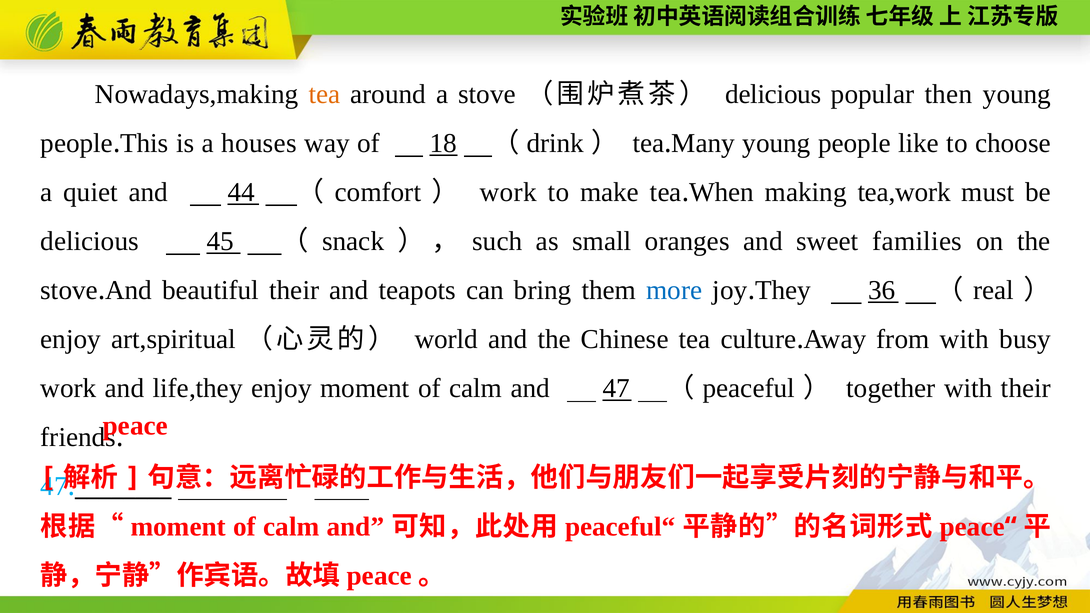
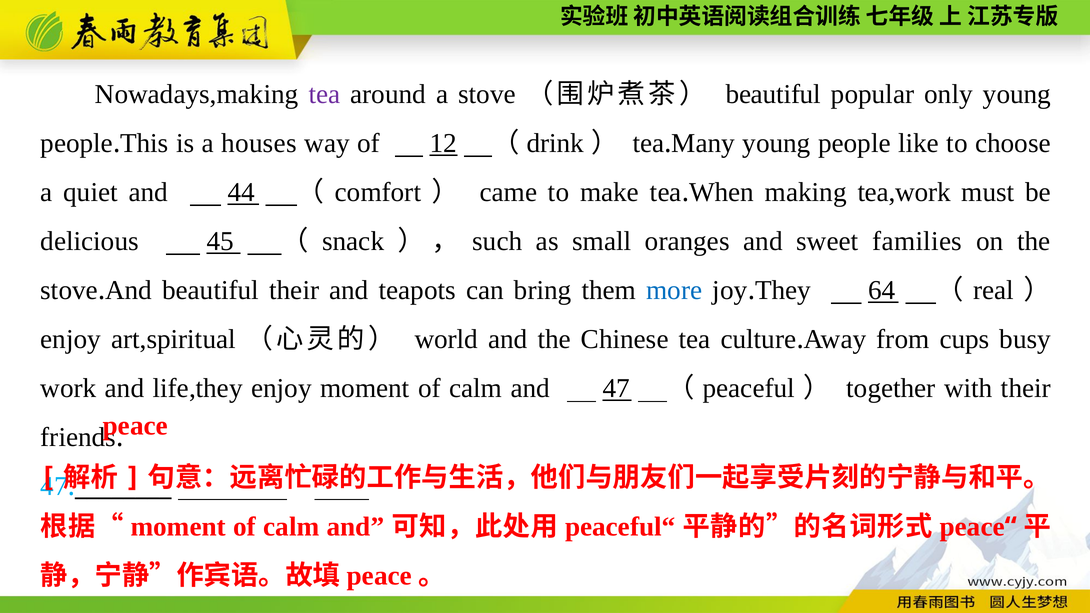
tea at (324, 94) colour: orange -> purple
delicious at (773, 94): delicious -> beautiful
then: then -> only
18: 18 -> 12
work at (508, 192): work -> came
36: 36 -> 64
from with: with -> cups
